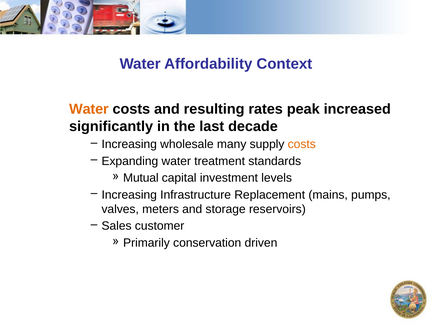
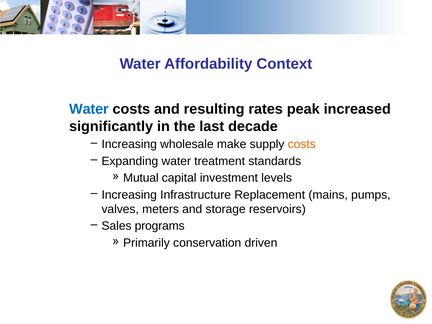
Water at (89, 109) colour: orange -> blue
many: many -> make
customer: customer -> programs
